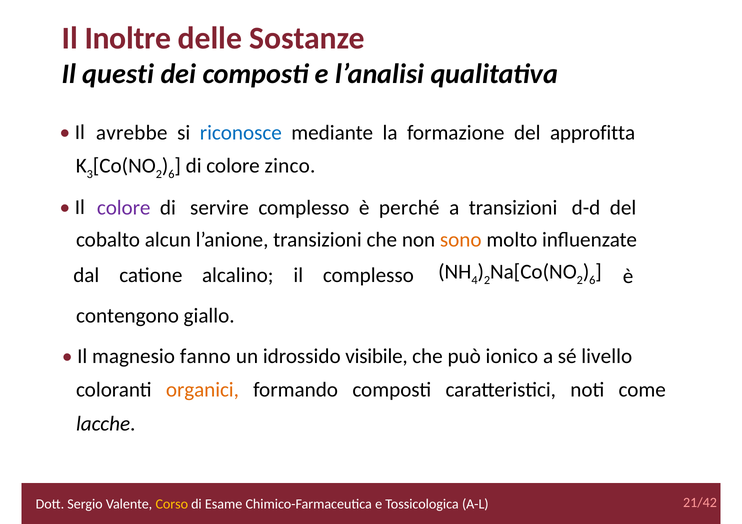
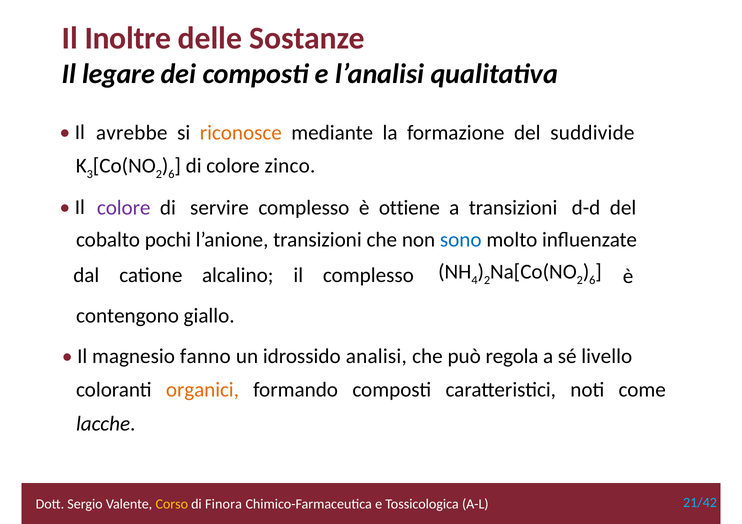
questi: questi -> legare
riconosce colour: blue -> orange
approfitta: approfitta -> suddivide
perché: perché -> ottiene
alcun: alcun -> pochi
sono colour: orange -> blue
visibile: visibile -> analisi
ionico: ionico -> regola
21/42 at (700, 503) colour: pink -> light blue
Esame: Esame -> Finora
